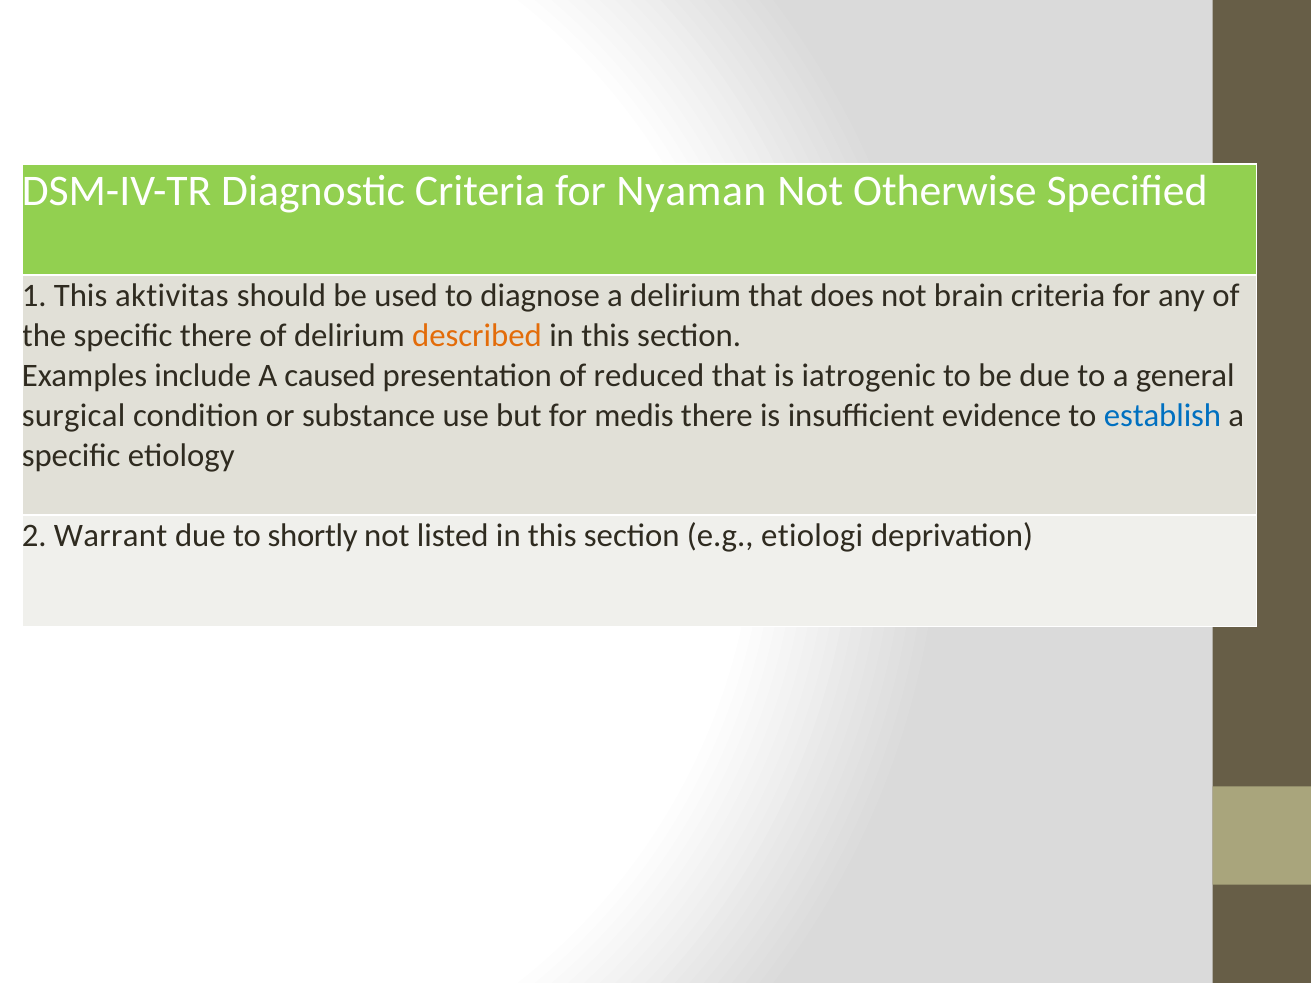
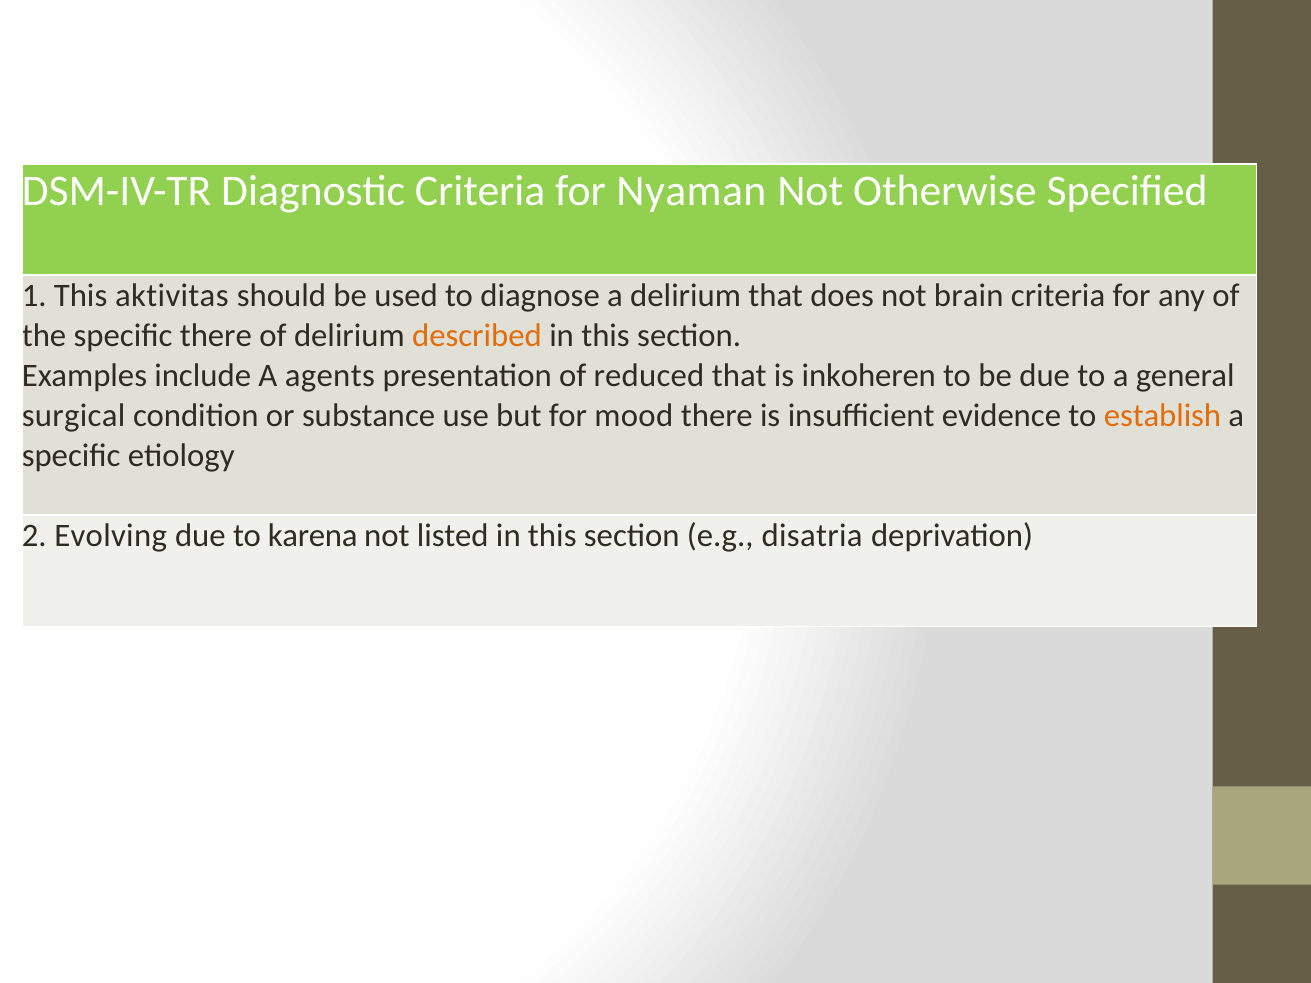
caused: caused -> agents
iatrogenic: iatrogenic -> inkoheren
medis: medis -> mood
establish colour: blue -> orange
Warrant: Warrant -> Evolving
shortly: shortly -> karena
etiologi: etiologi -> disatria
